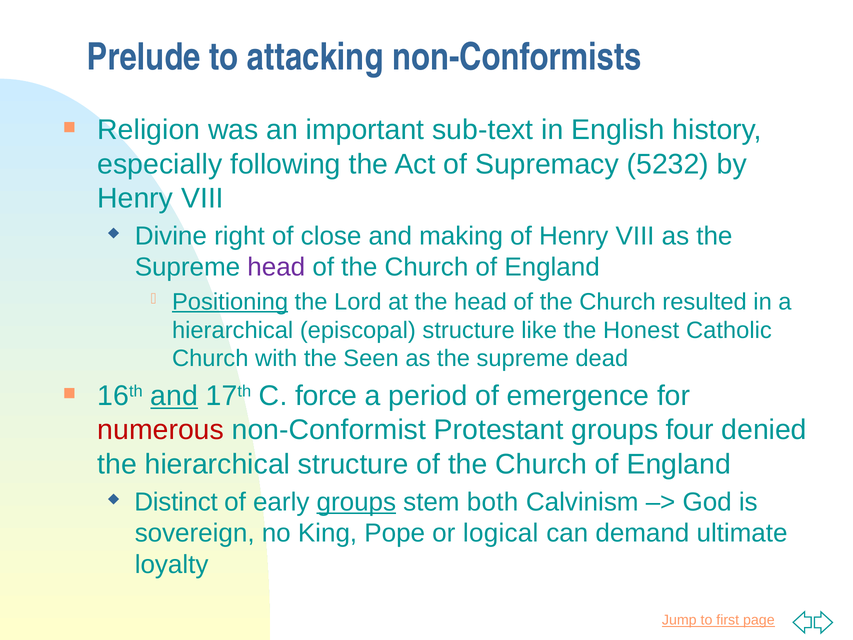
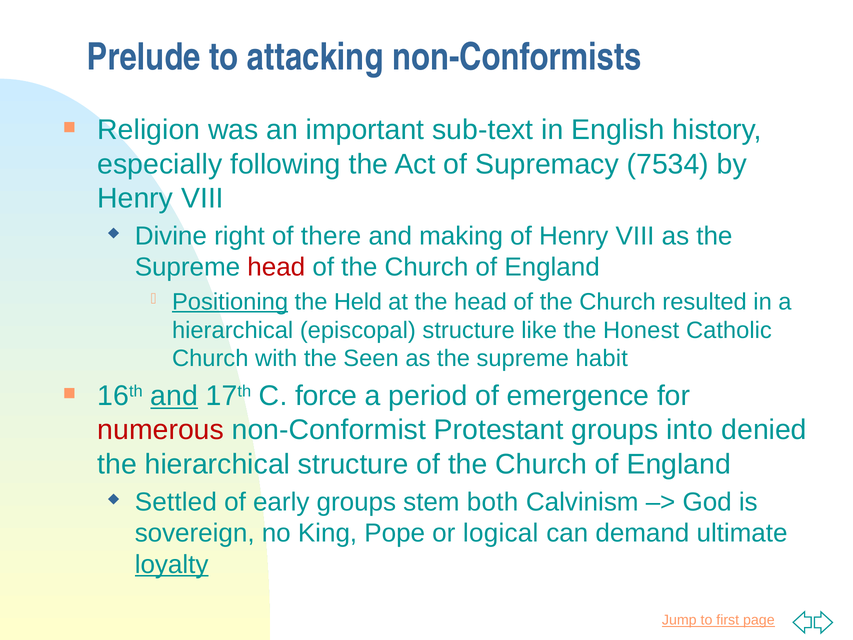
5232: 5232 -> 7534
close: close -> there
head at (276, 267) colour: purple -> red
Lord: Lord -> Held
dead: dead -> habit
four: four -> into
Distinct: Distinct -> Settled
groups at (356, 502) underline: present -> none
loyalty underline: none -> present
